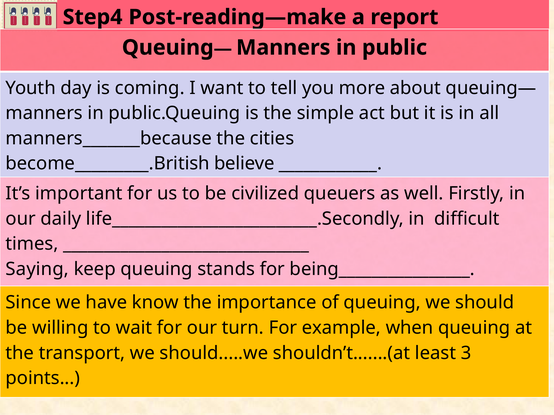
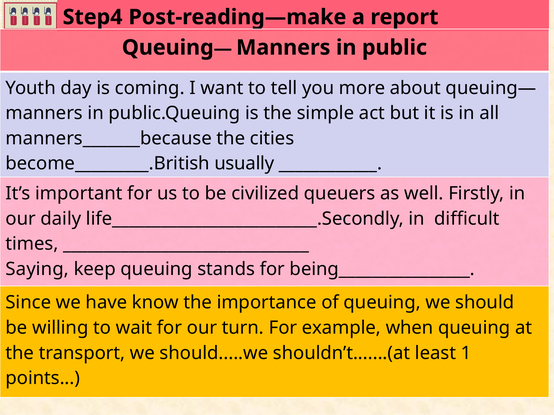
believe: believe -> usually
3: 3 -> 1
